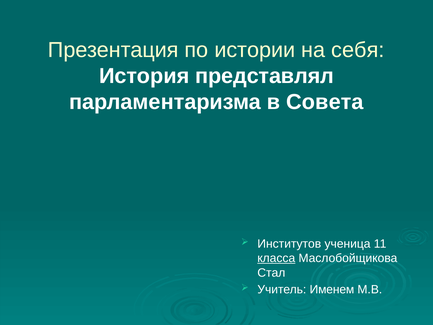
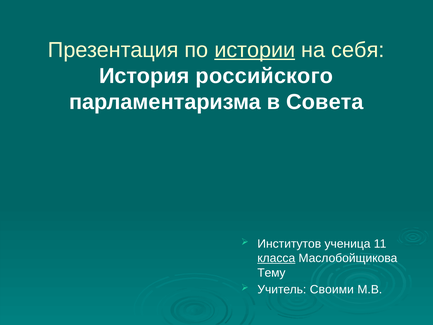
истории underline: none -> present
представлял: представлял -> российского
Стал: Стал -> Тему
Именем: Именем -> Своими
